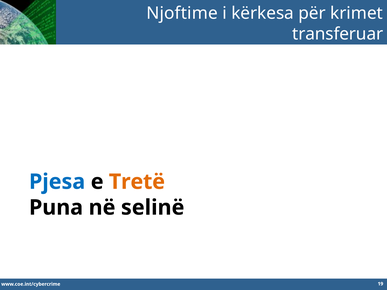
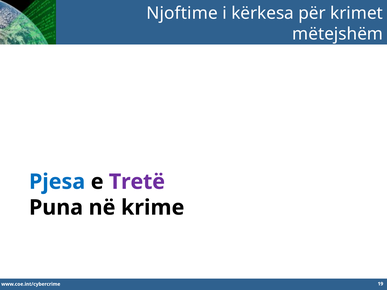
transferuar: transferuar -> mëtejshëm
Tretë colour: orange -> purple
selinë: selinë -> krime
